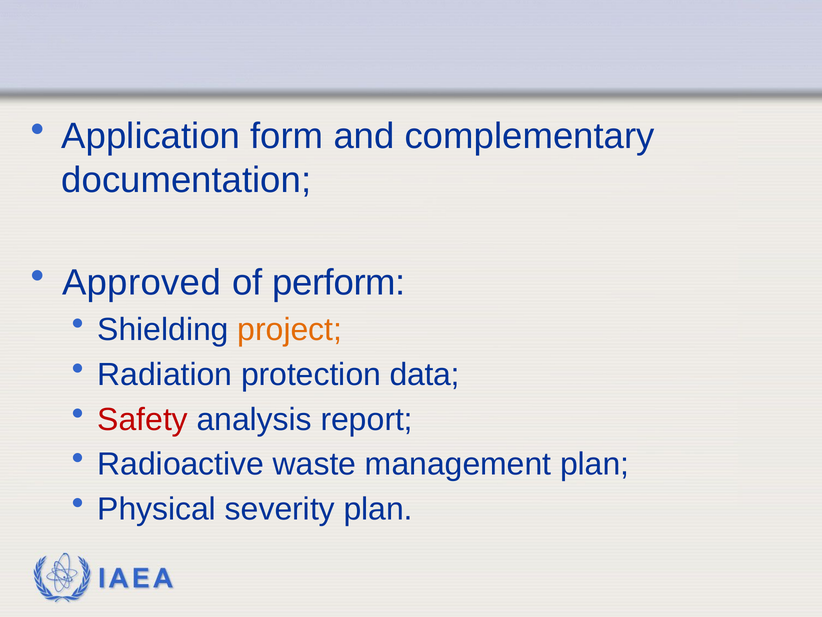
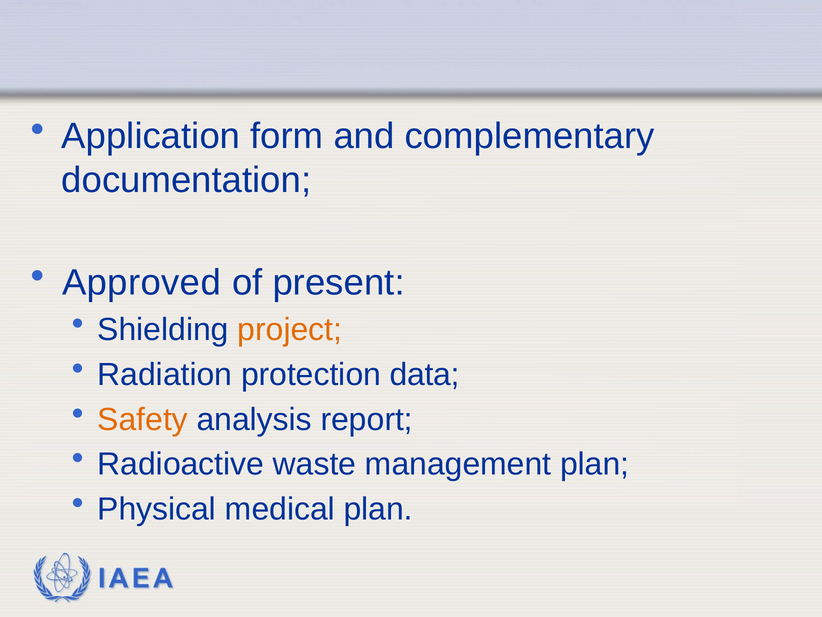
perform: perform -> present
Safety colour: red -> orange
severity: severity -> medical
